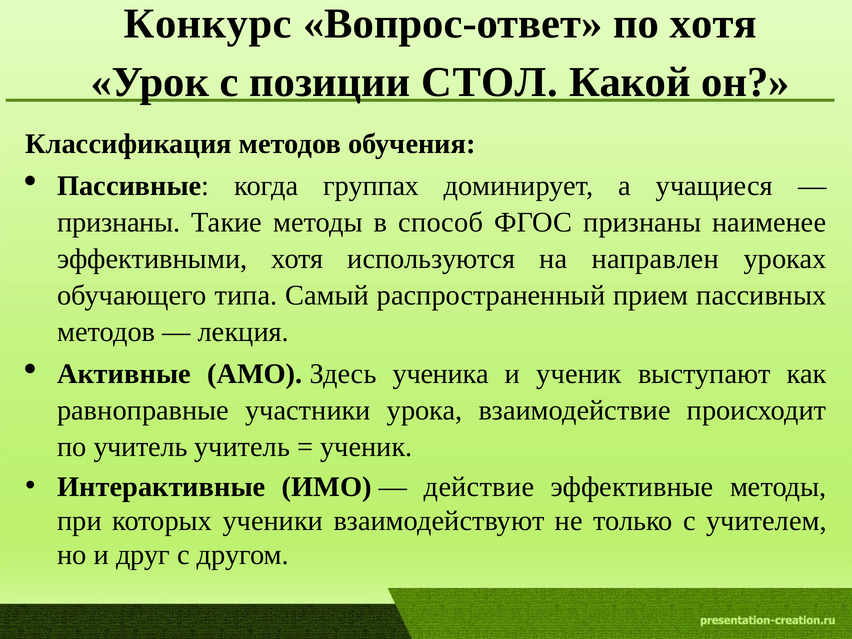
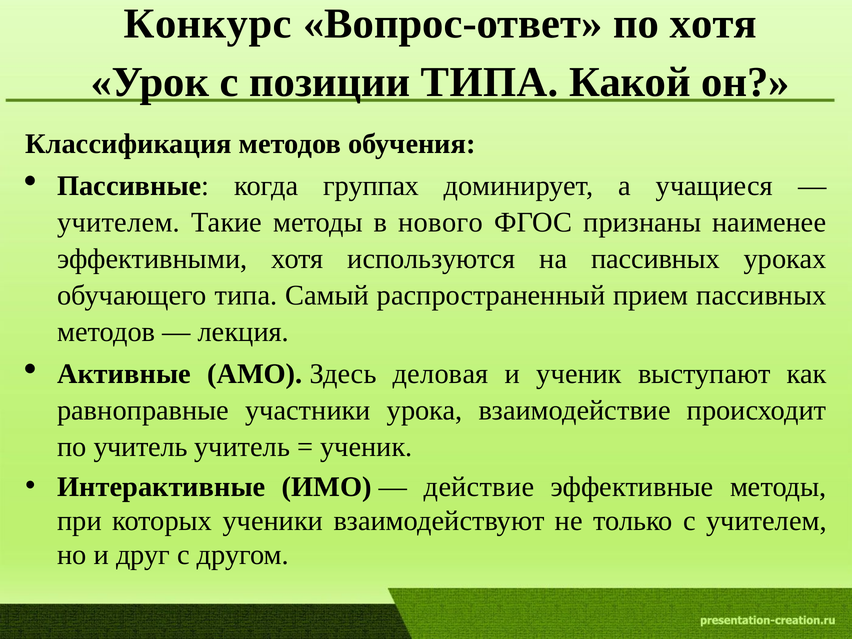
позиции СТОЛ: СТОЛ -> ТИПА
признаны at (119, 222): признаны -> учителем
способ: способ -> нового
на направлен: направлен -> пассивных
ученика: ученика -> деловая
